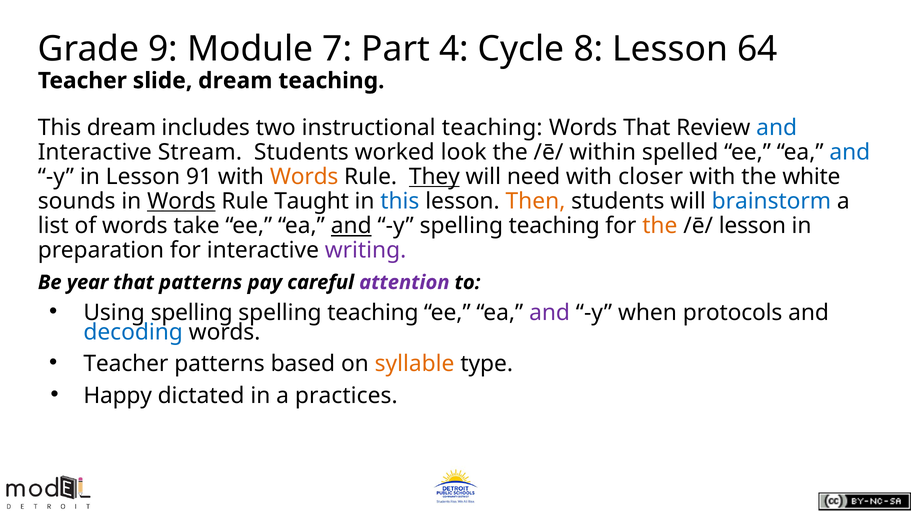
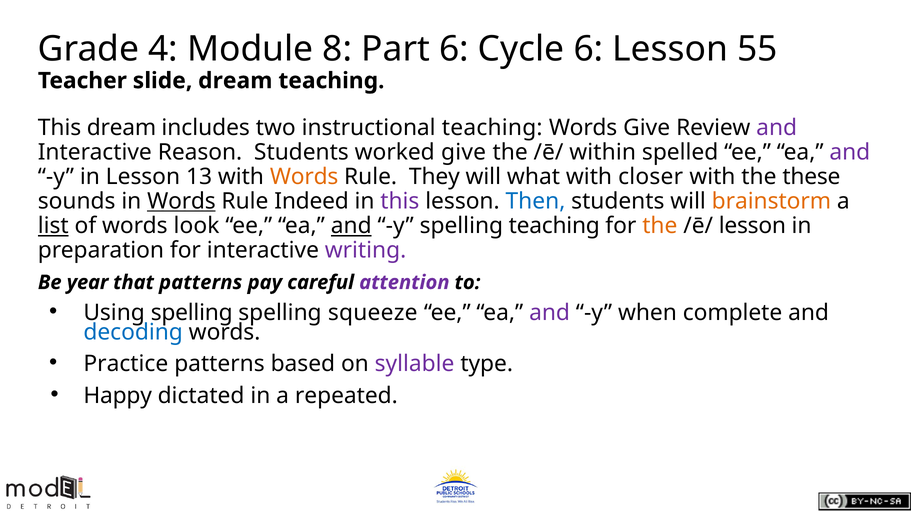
9: 9 -> 4
7: 7 -> 8
Part 4: 4 -> 6
Cycle 8: 8 -> 6
64: 64 -> 55
Words That: That -> Give
and at (777, 128) colour: blue -> purple
Stream: Stream -> Reason
worked look: look -> give
and at (850, 152) colour: blue -> purple
91: 91 -> 13
They underline: present -> none
need: need -> what
white: white -> these
Taught: Taught -> Indeed
this at (400, 201) colour: blue -> purple
Then colour: orange -> blue
brainstorm colour: blue -> orange
list underline: none -> present
take: take -> look
teaching at (373, 313): teaching -> squeeze
protocols: protocols -> complete
Teacher at (126, 364): Teacher -> Practice
syllable colour: orange -> purple
practices: practices -> repeated
